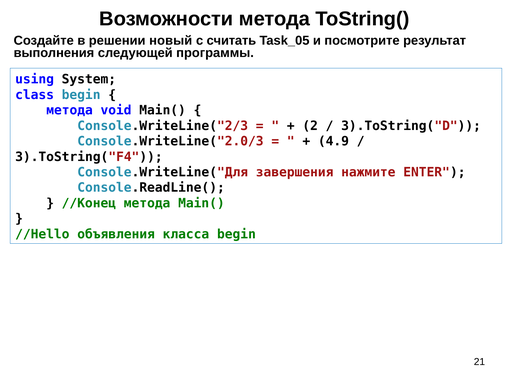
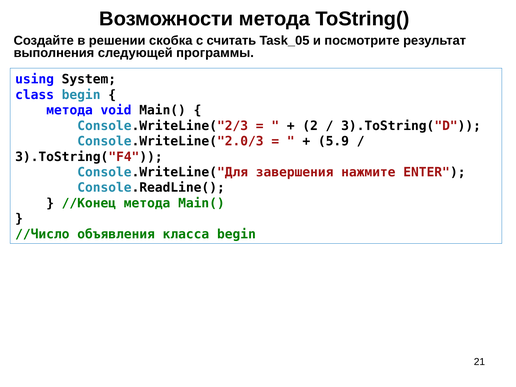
новый: новый -> скобка
4.9: 4.9 -> 5.9
//Hello: //Hello -> //Число
